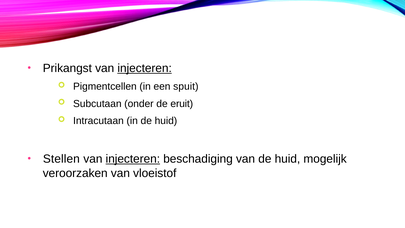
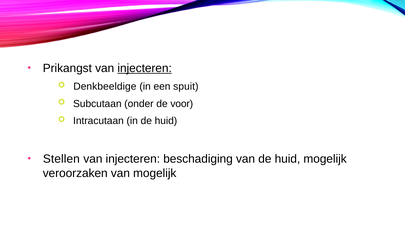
Pigmentcellen: Pigmentcellen -> Denkbeeldige
eruit: eruit -> voor
injecteren at (133, 159) underline: present -> none
van vloeistof: vloeistof -> mogelijk
